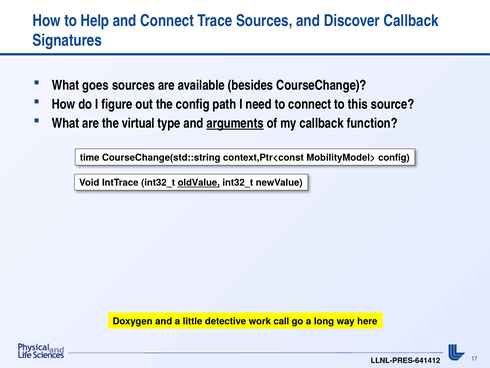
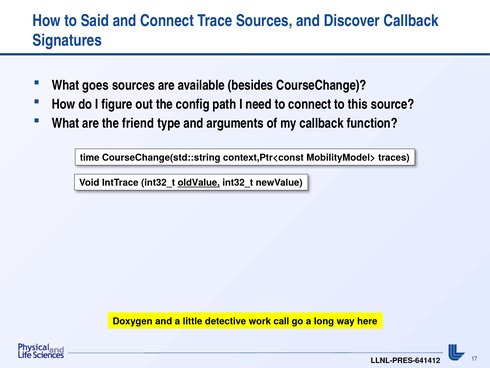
Help: Help -> Said
virtual: virtual -> friend
arguments underline: present -> none
MobilityModel> config: config -> traces
